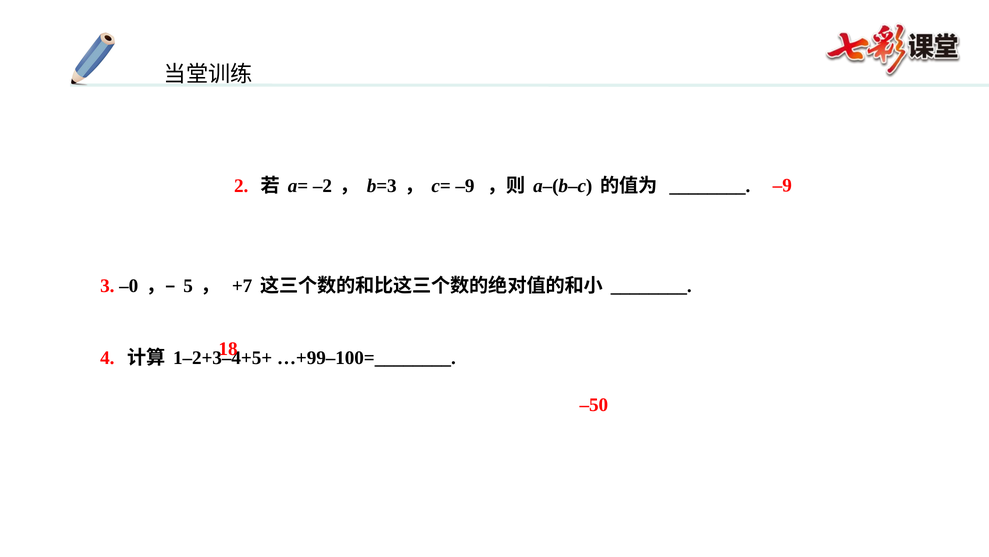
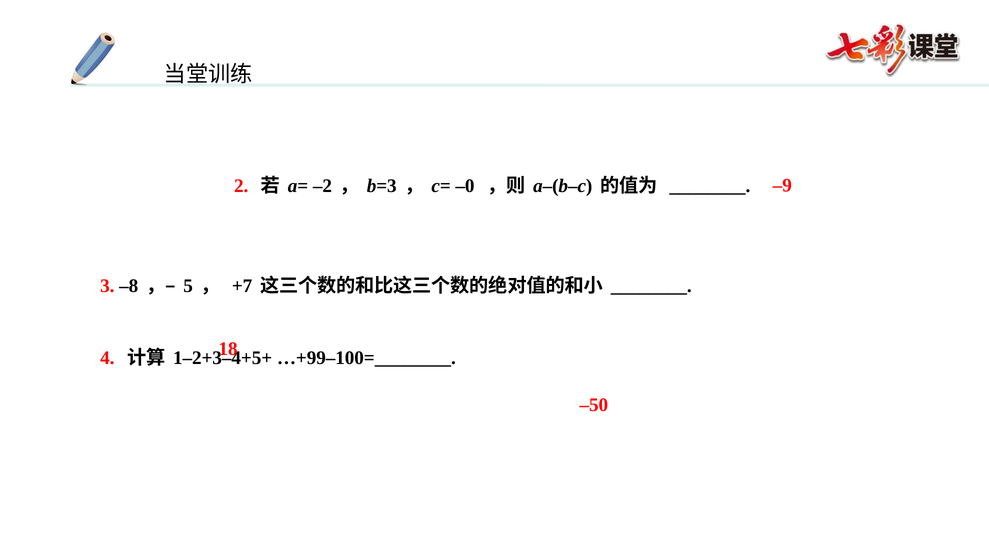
–9 at (465, 186): –9 -> –0
–0: –0 -> –8
